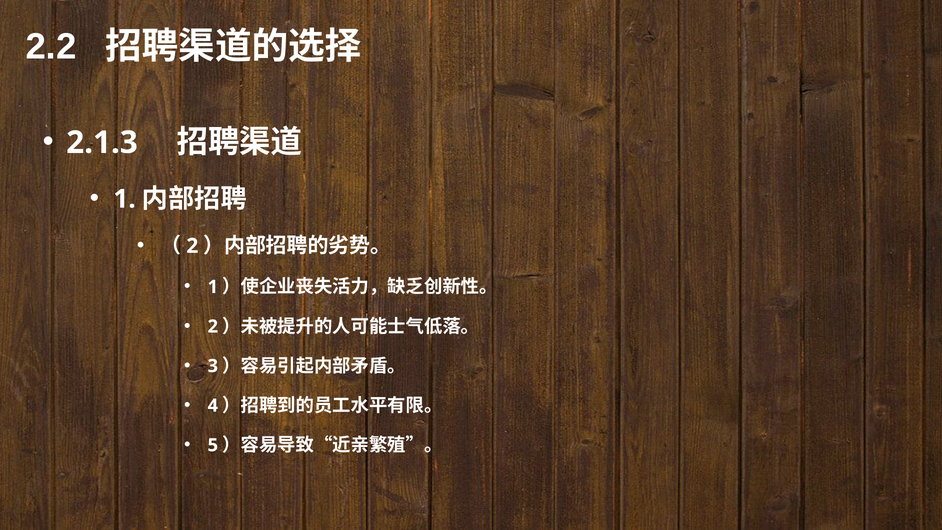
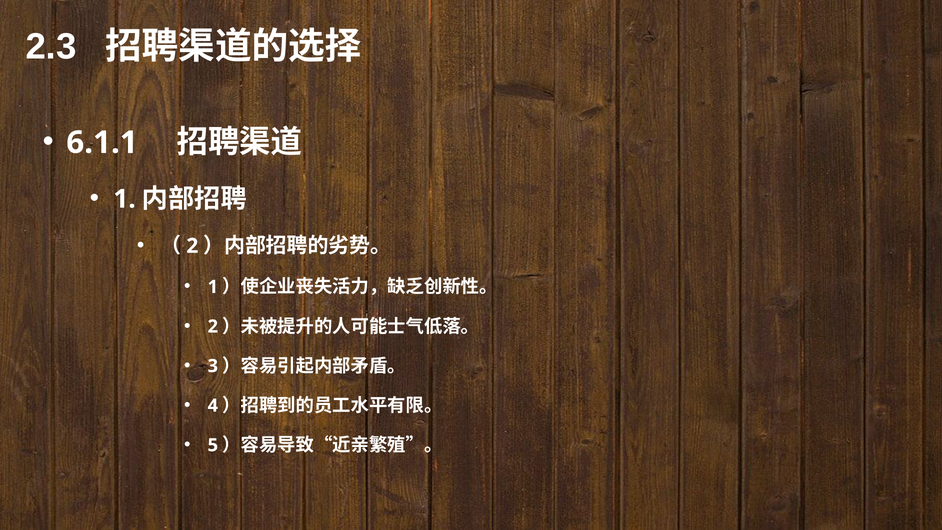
2.2: 2.2 -> 2.3
2.1.3: 2.1.3 -> 6.1.1
